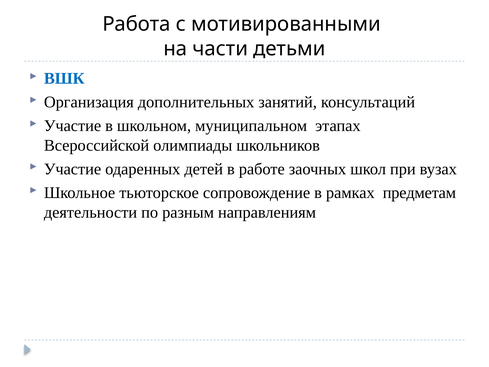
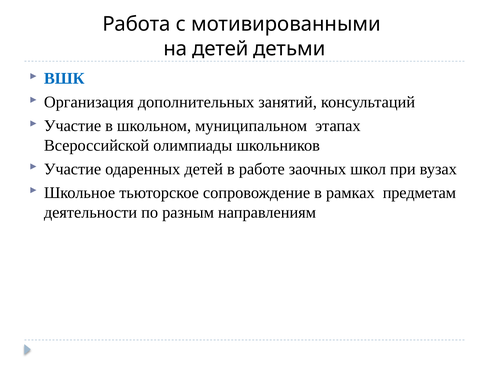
на части: части -> детей
